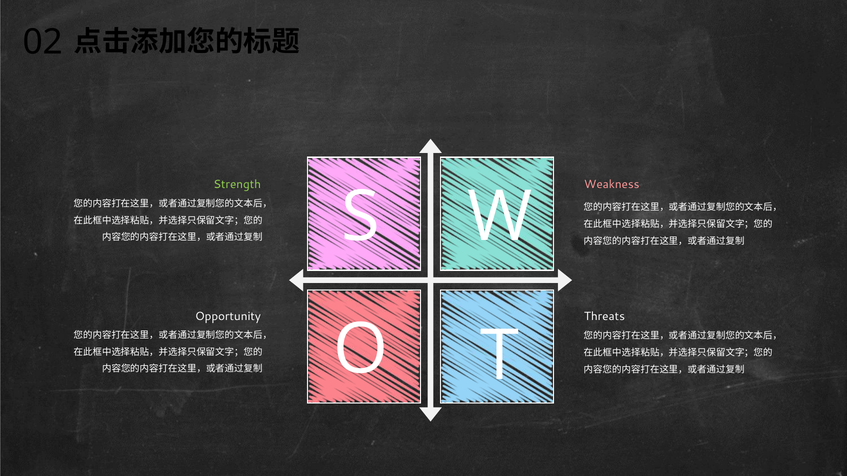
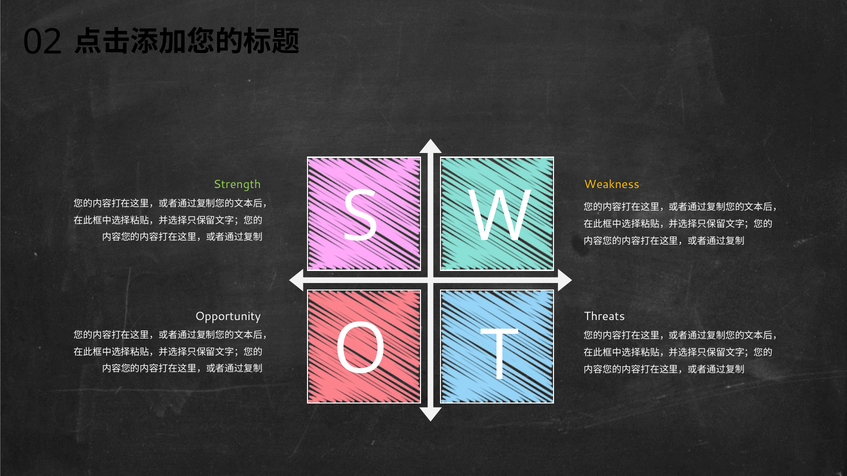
Weakness colour: pink -> yellow
